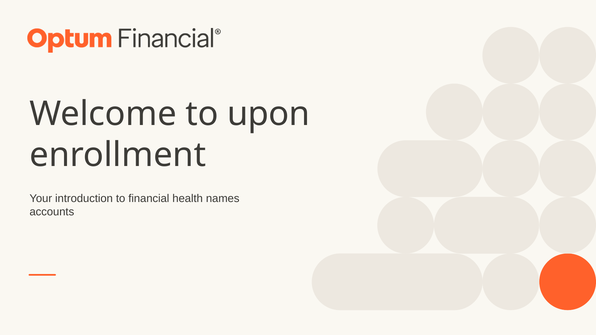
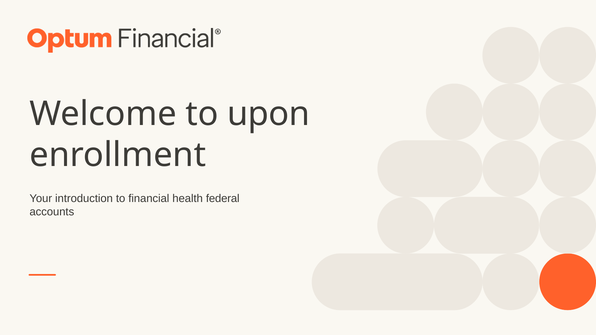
names: names -> federal
